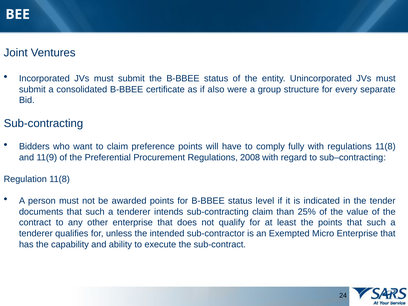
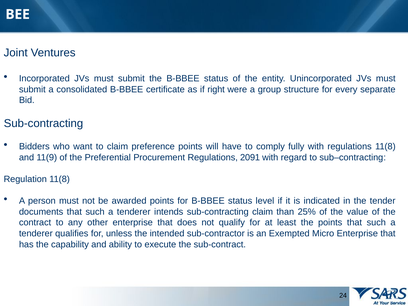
also: also -> right
2008: 2008 -> 2091
